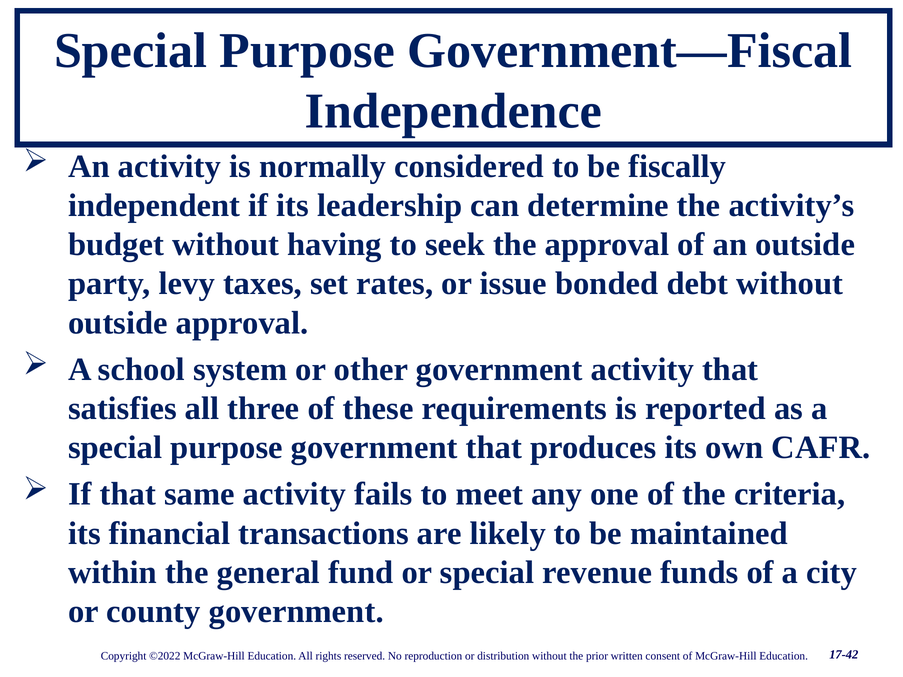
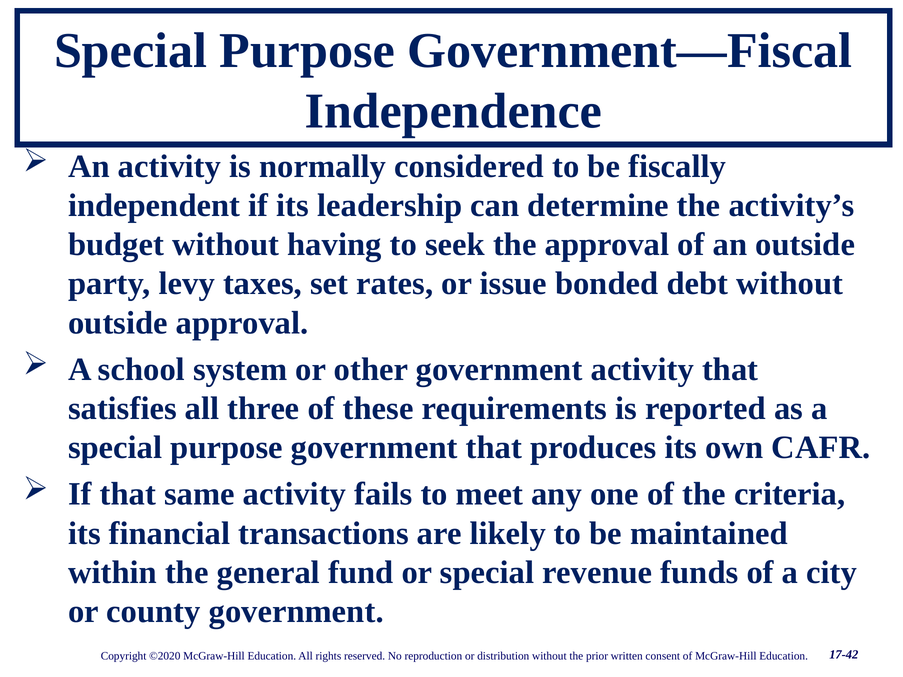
©2022: ©2022 -> ©2020
